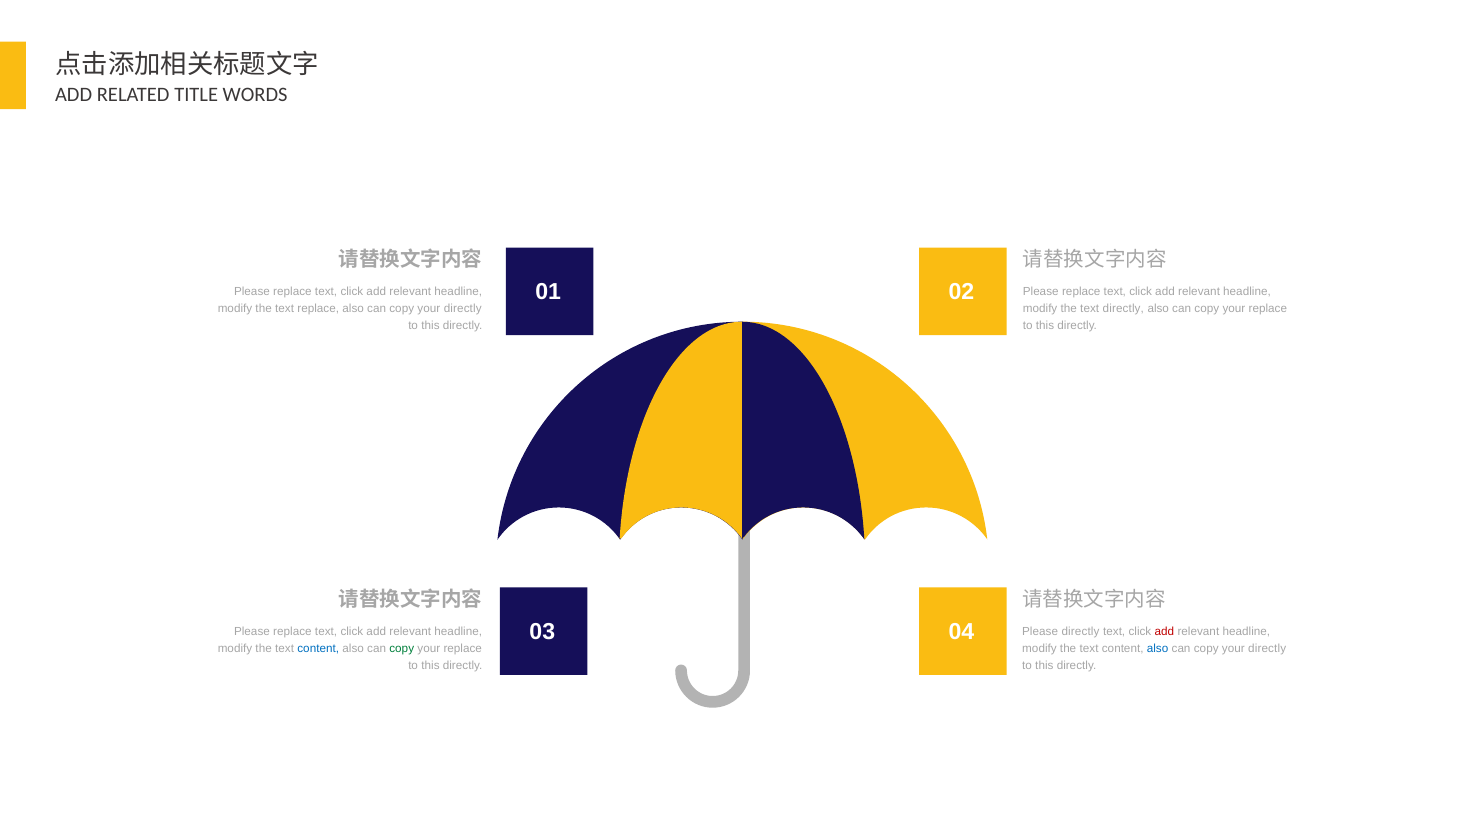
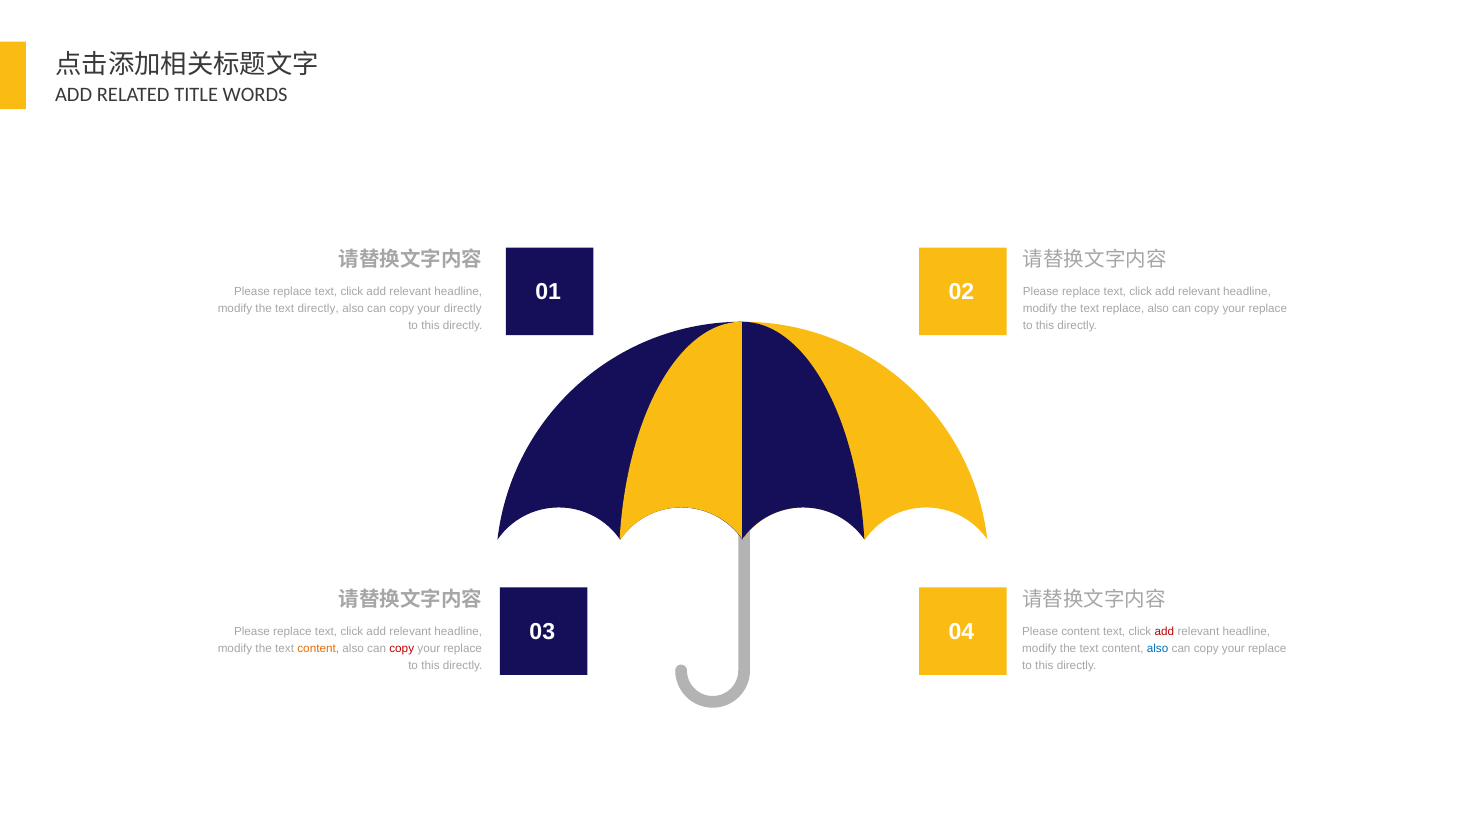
text replace: replace -> directly
text directly: directly -> replace
Please directly: directly -> content
content at (318, 649) colour: blue -> orange
copy at (402, 649) colour: green -> red
directly at (1267, 649): directly -> replace
